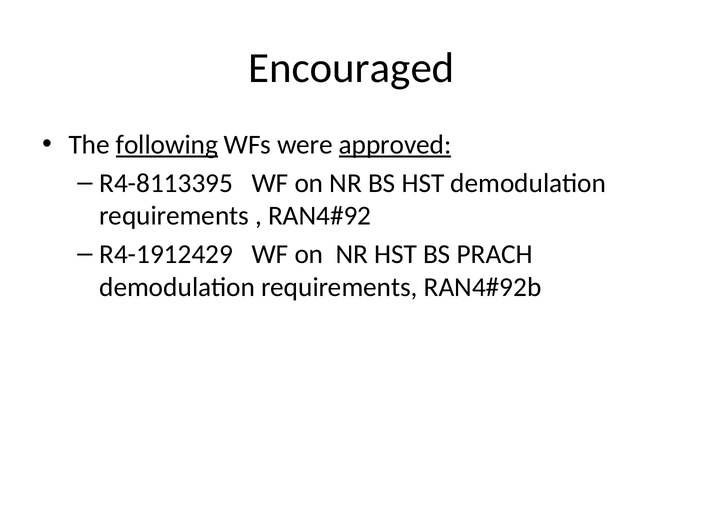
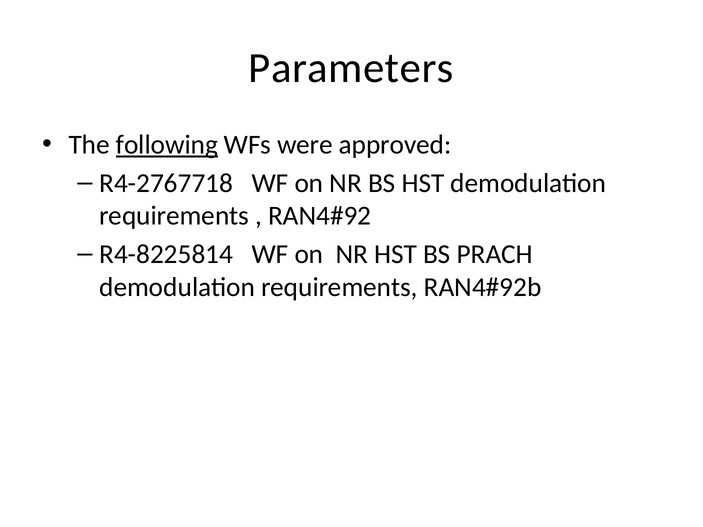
Encouraged: Encouraged -> Parameters
approved underline: present -> none
R4-8113395: R4-8113395 -> R4-2767718
R4-1912429: R4-1912429 -> R4-8225814
